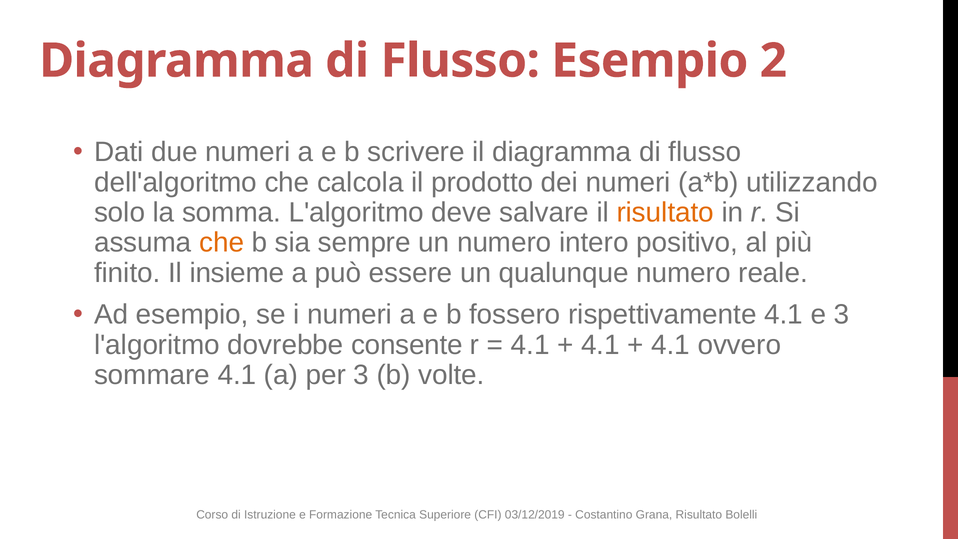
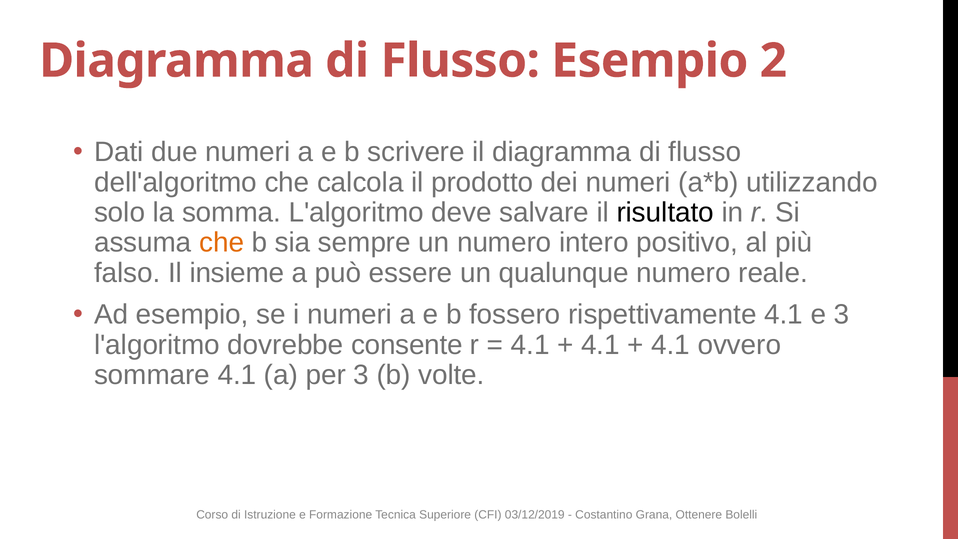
risultato at (665, 213) colour: orange -> black
finito: finito -> falso
Grana Risultato: Risultato -> Ottenere
